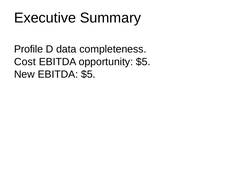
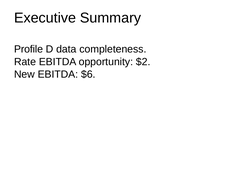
Cost: Cost -> Rate
opportunity $5: $5 -> $2
EBITDA $5: $5 -> $6
